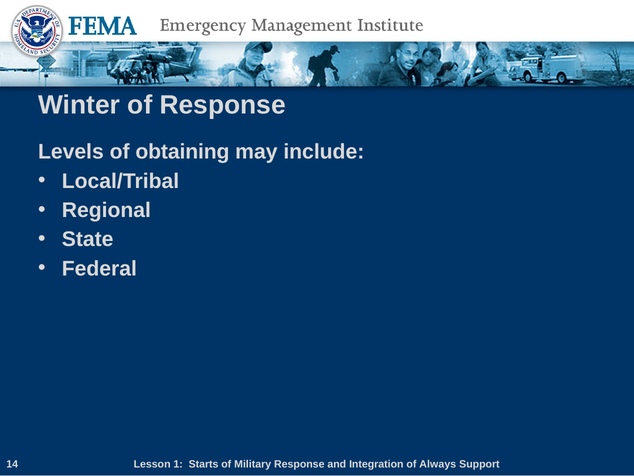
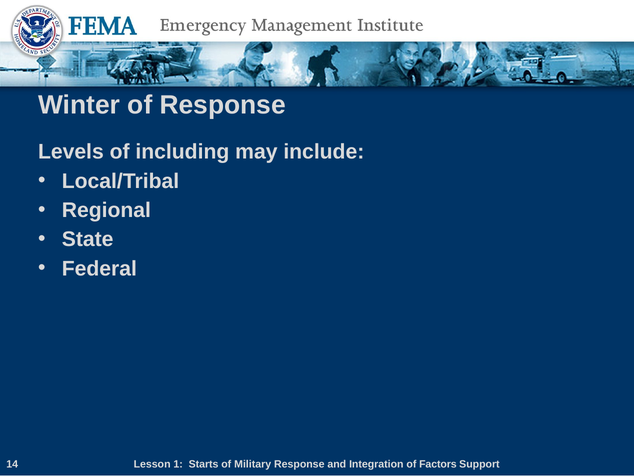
obtaining: obtaining -> including
Always: Always -> Factors
